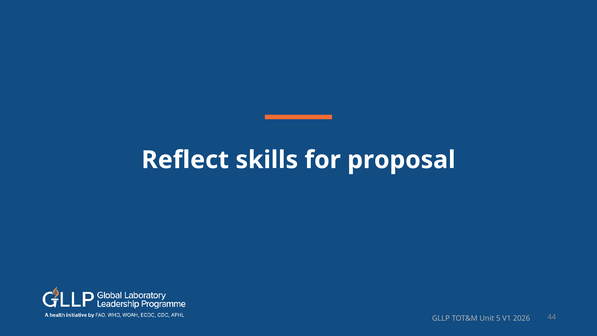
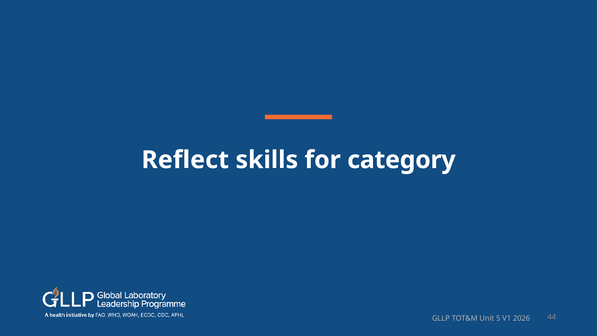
proposal: proposal -> category
